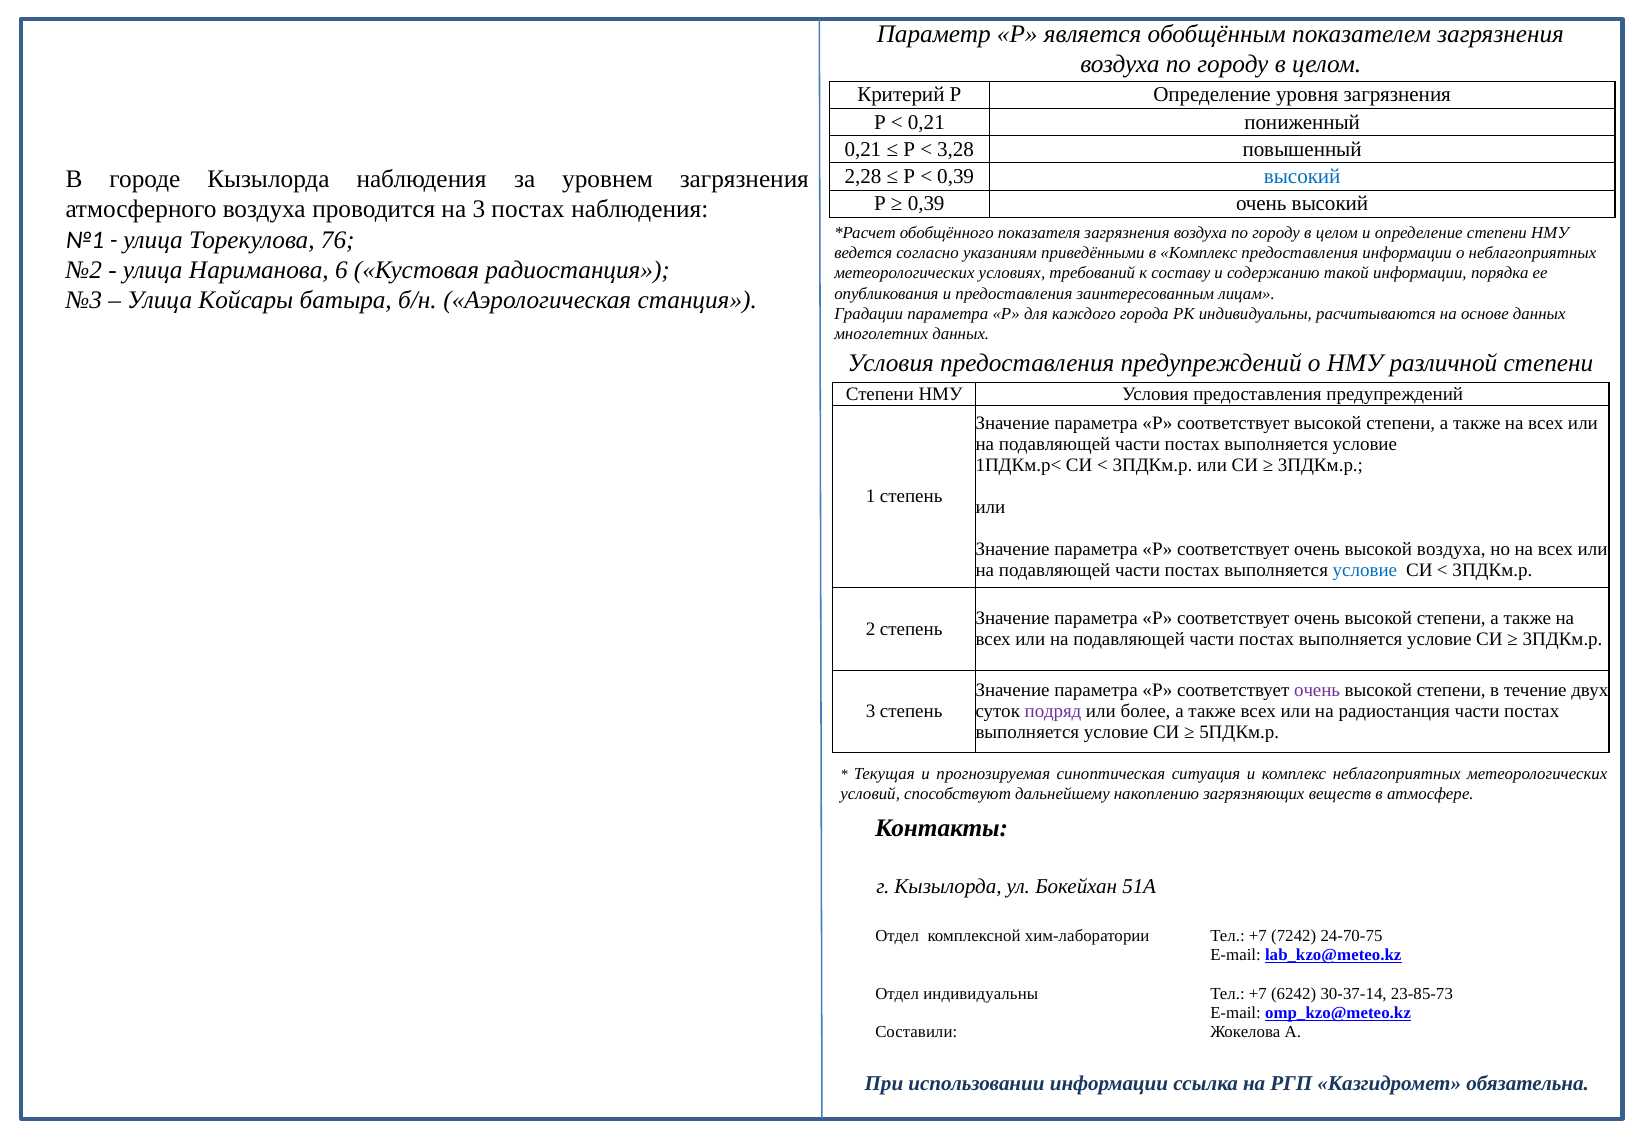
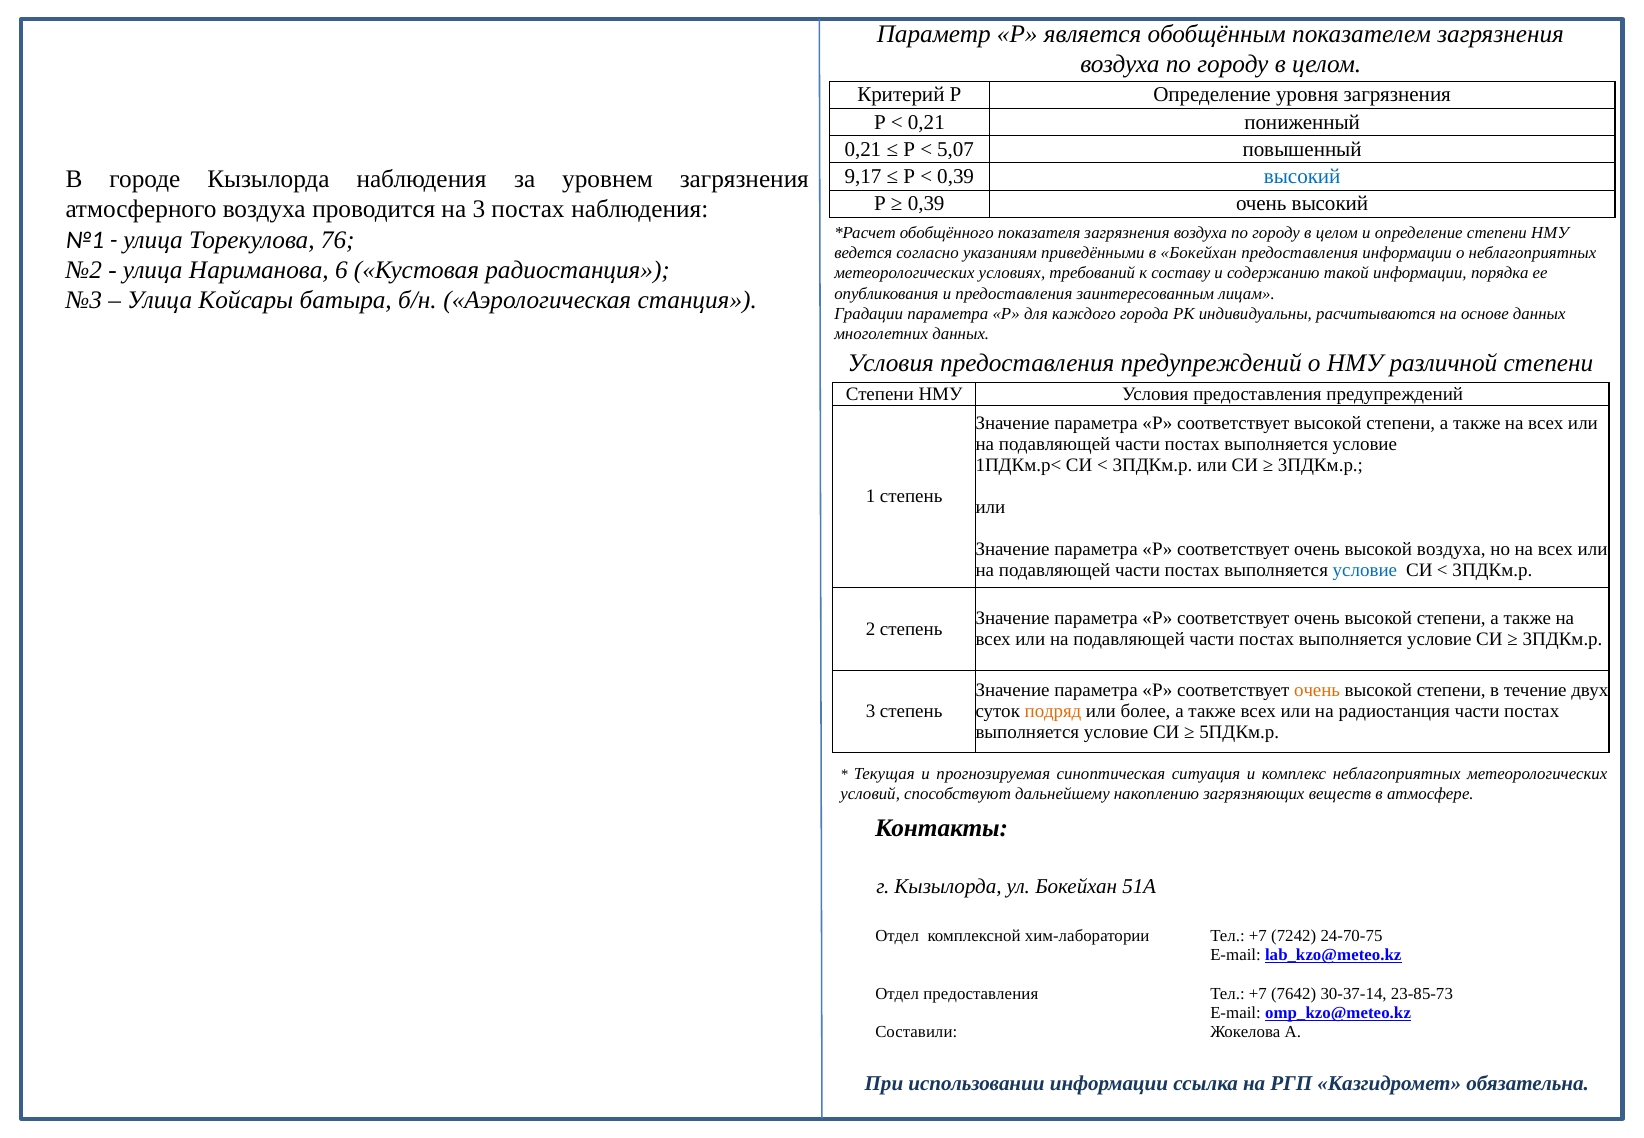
3,28: 3,28 -> 5,07
2,28: 2,28 -> 9,17
в Комплекс: Комплекс -> Бокейхан
очень at (1317, 690) colour: purple -> orange
подряд colour: purple -> orange
Отдел индивидуальны: индивидуальны -> предоставления
6242: 6242 -> 7642
